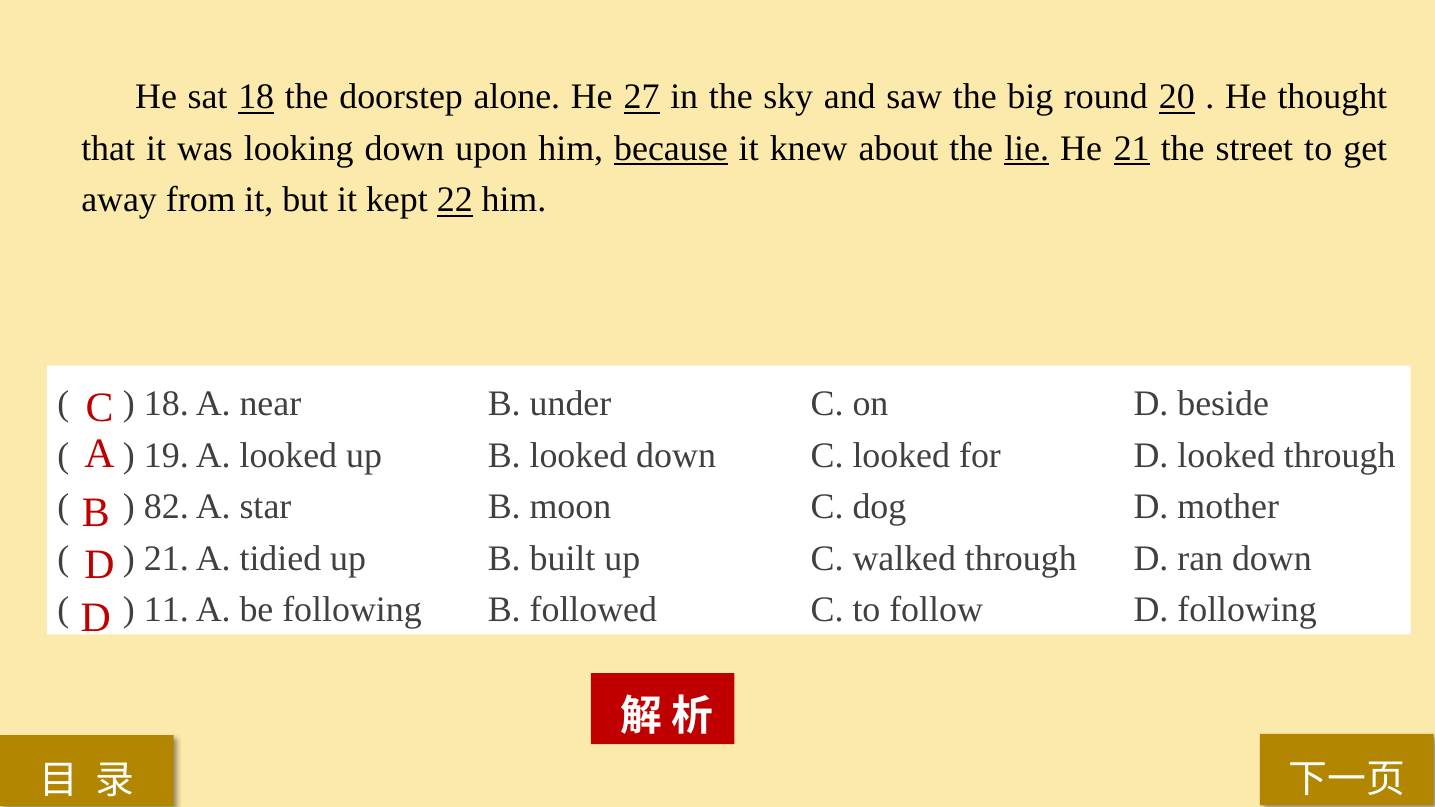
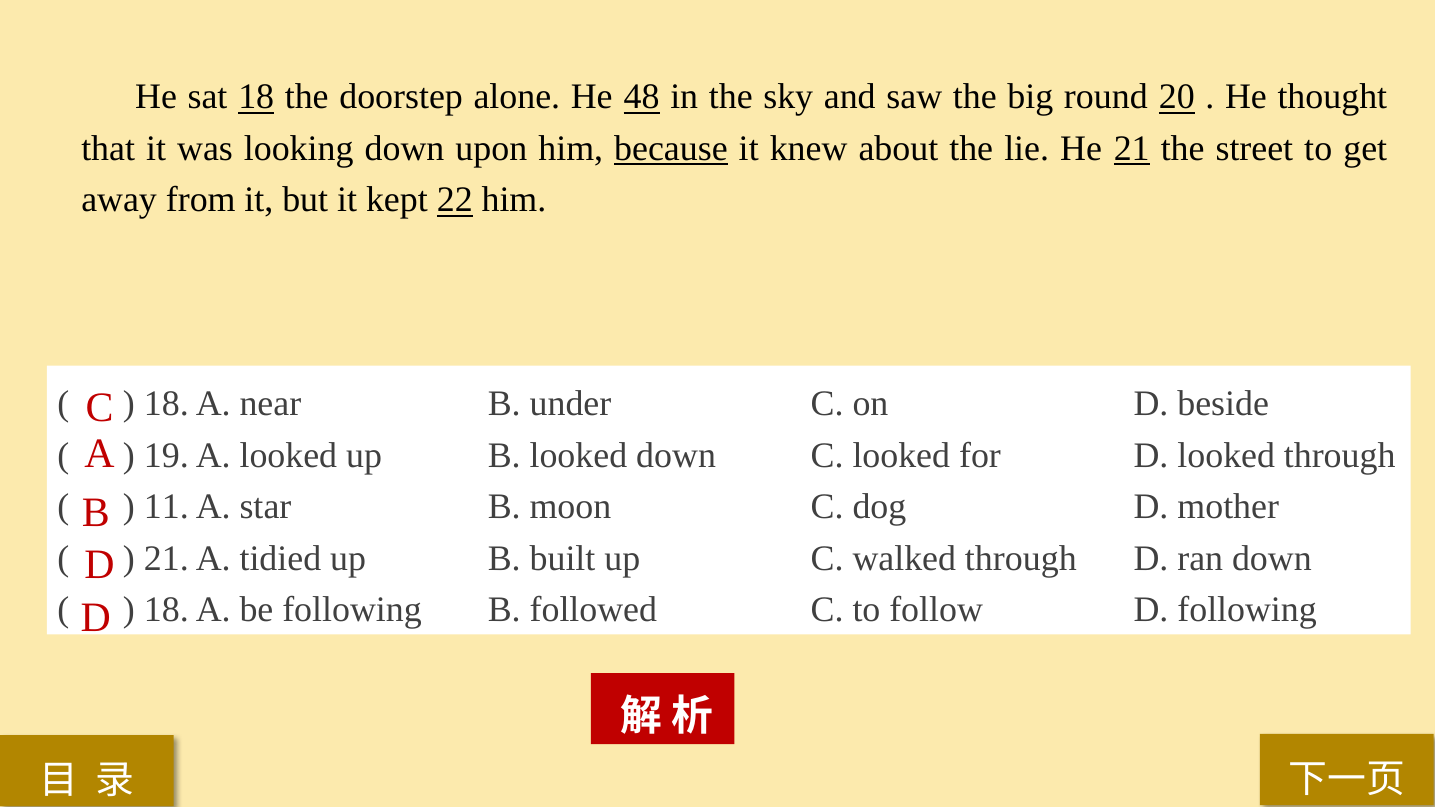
27: 27 -> 48
lie underline: present -> none
82: 82 -> 11
11 at (166, 610): 11 -> 18
